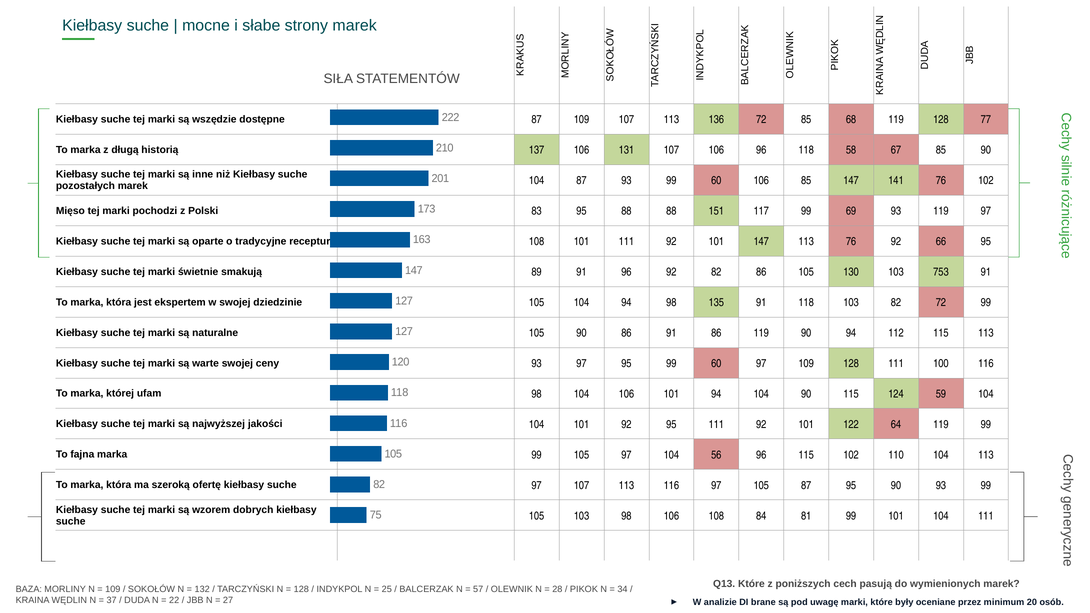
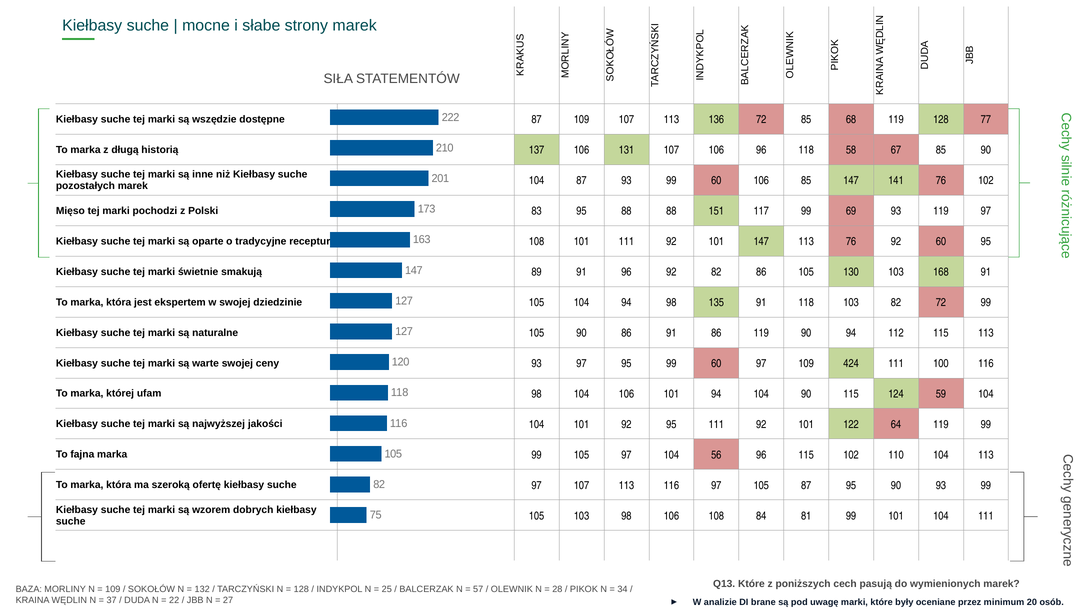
92 66: 66 -> 60
753: 753 -> 168
109 128: 128 -> 424
